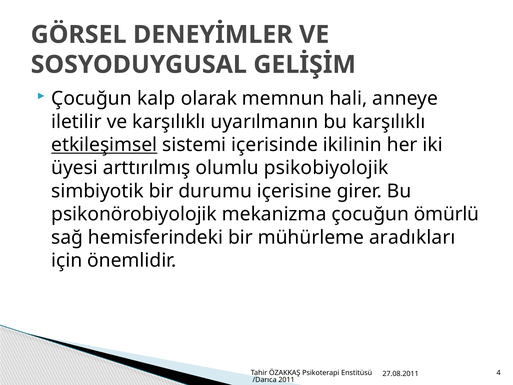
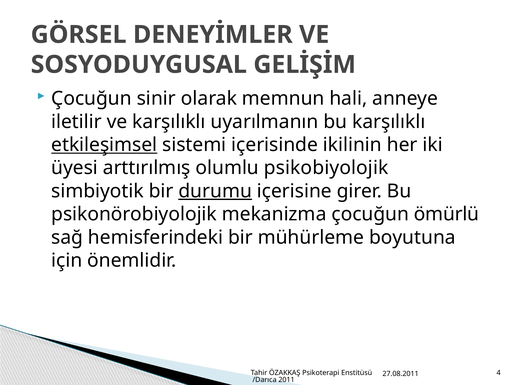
kalp: kalp -> sinir
durumu underline: none -> present
aradıkları: aradıkları -> boyutuna
